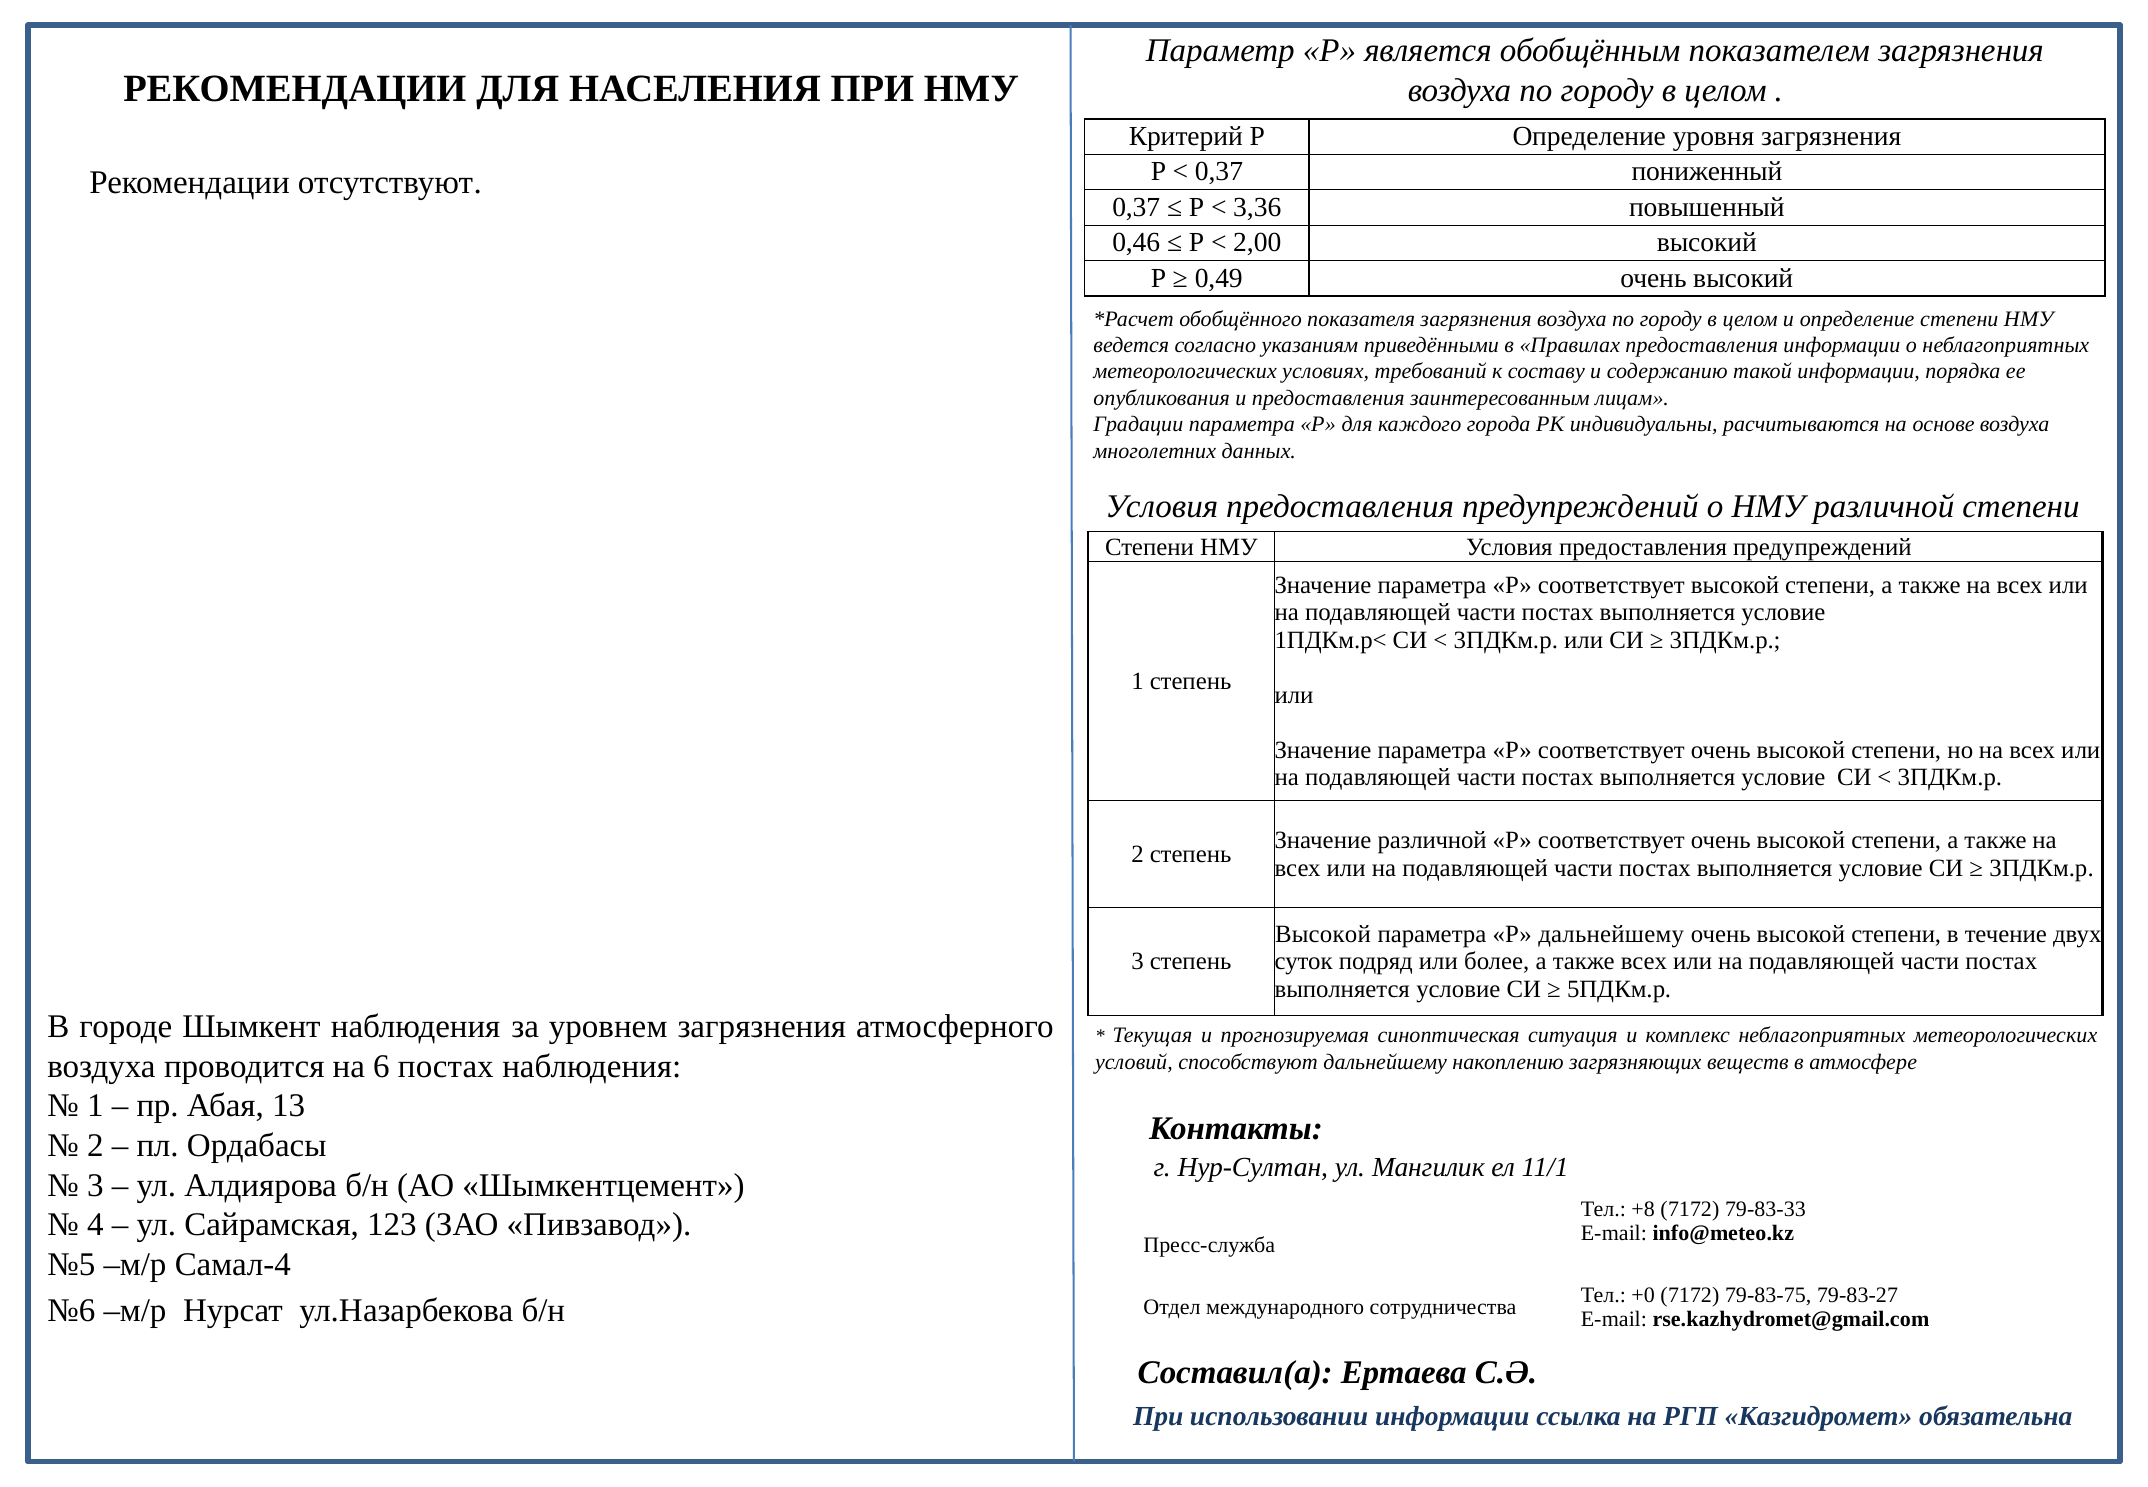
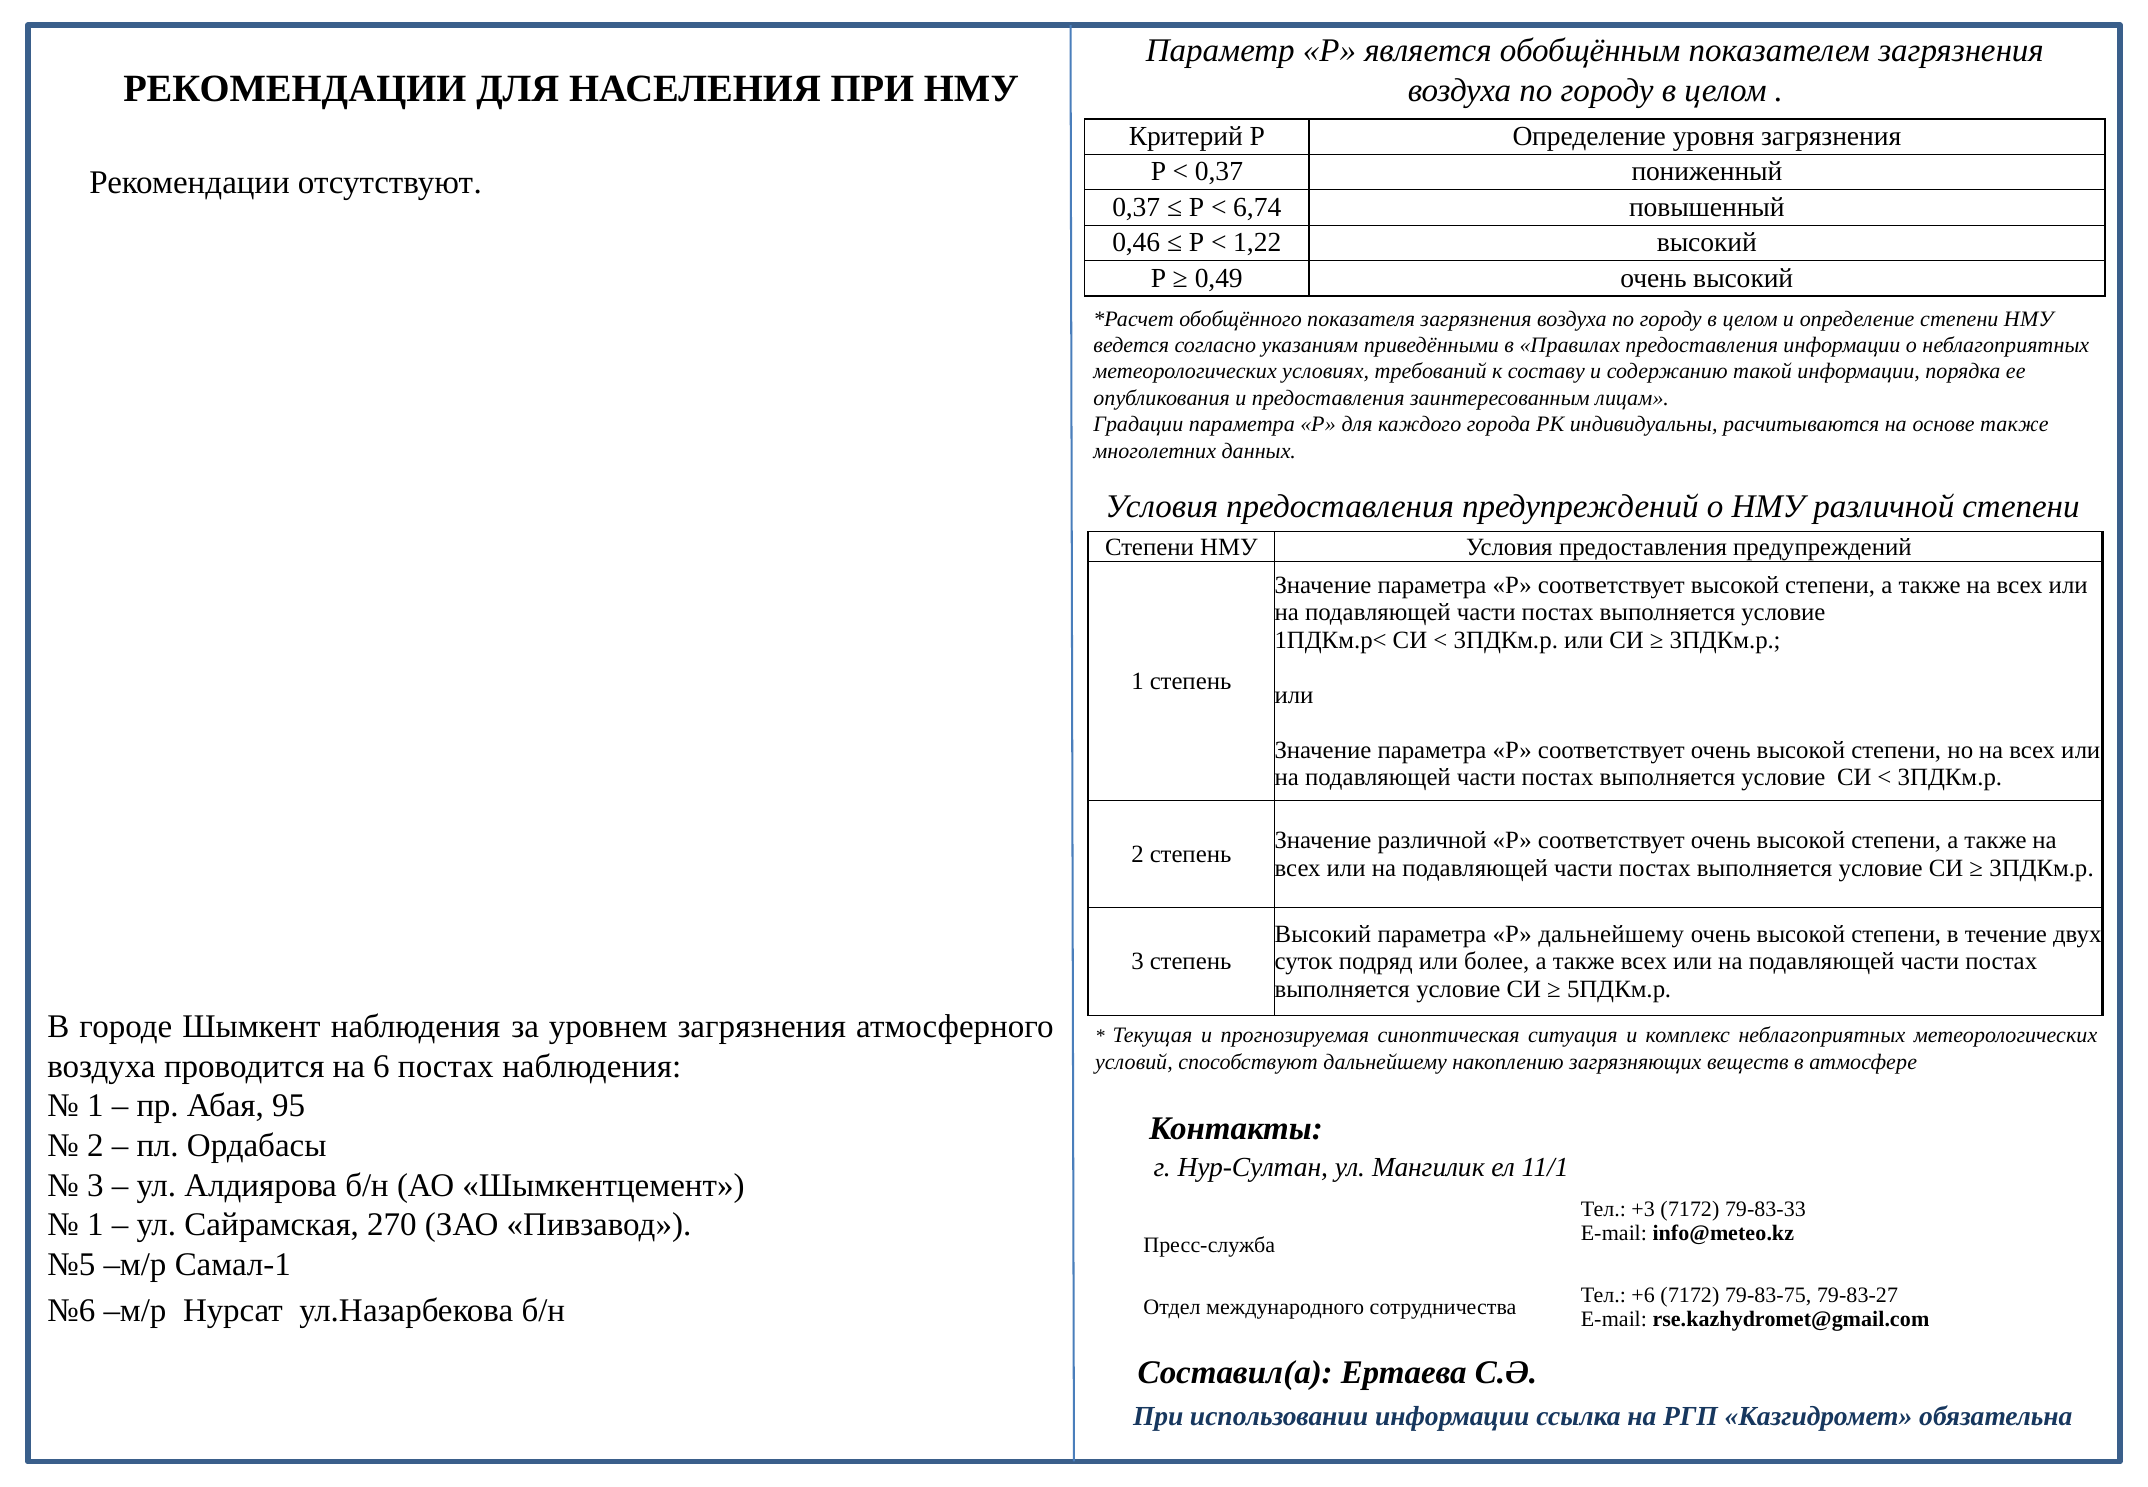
3,36: 3,36 -> 6,74
2,00: 2,00 -> 1,22
основе воздуха: воздуха -> также
Высокой at (1323, 934): Высокой -> Высокий
13: 13 -> 95
+8: +8 -> +3
4 at (95, 1225): 4 -> 1
123: 123 -> 270
Самал-4: Самал-4 -> Самал-1
+0: +0 -> +6
